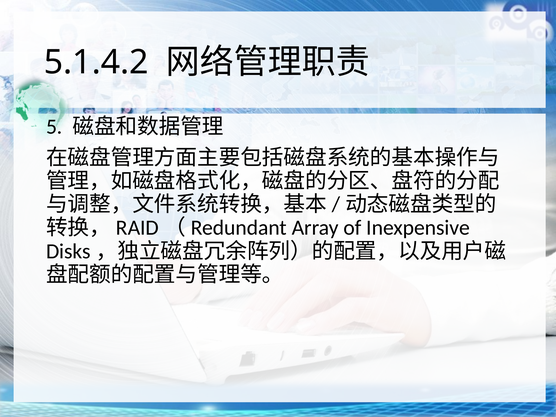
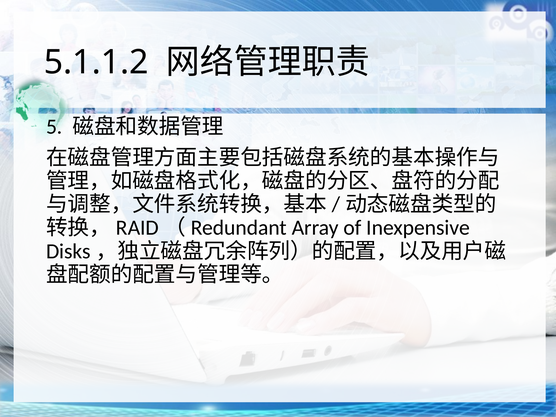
5.1.4.2: 5.1.4.2 -> 5.1.1.2
